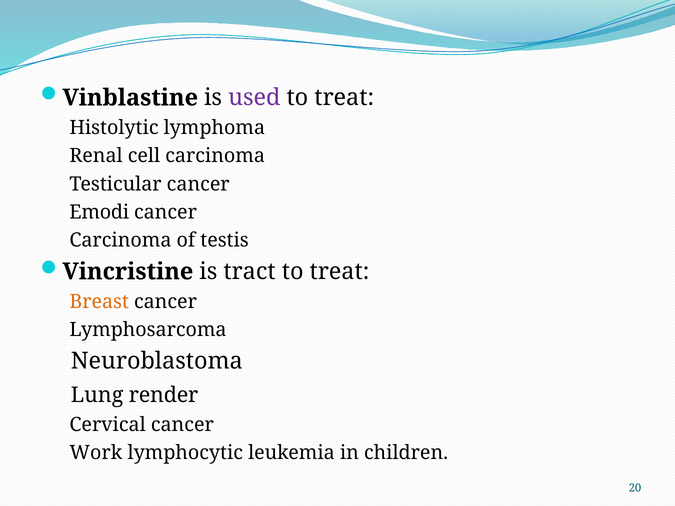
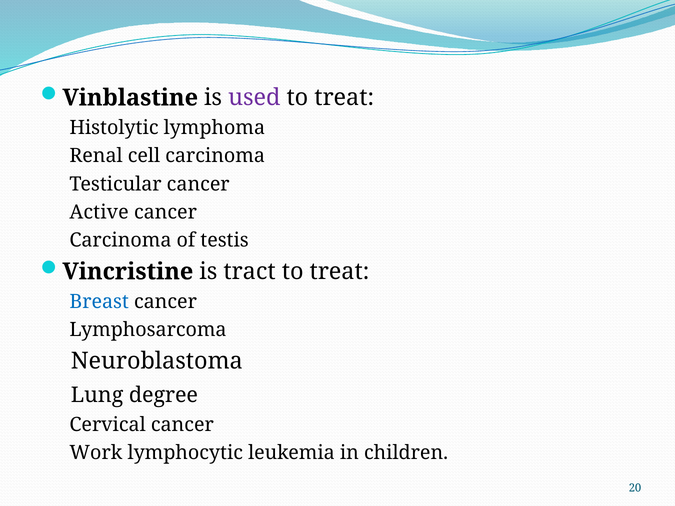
Emodi: Emodi -> Active
Breast colour: orange -> blue
render: render -> degree
